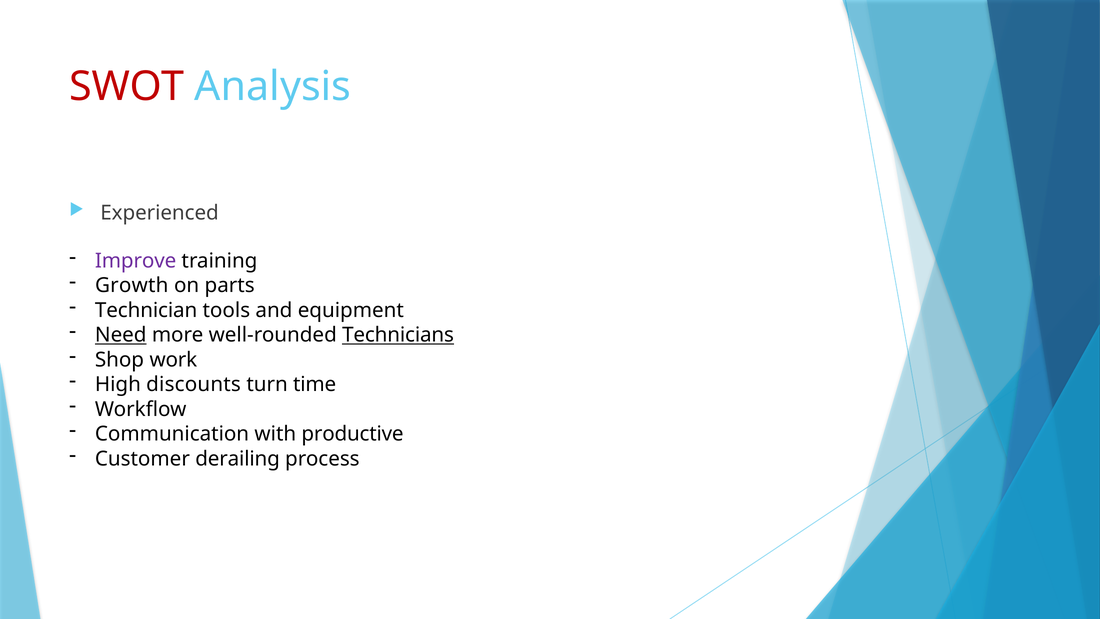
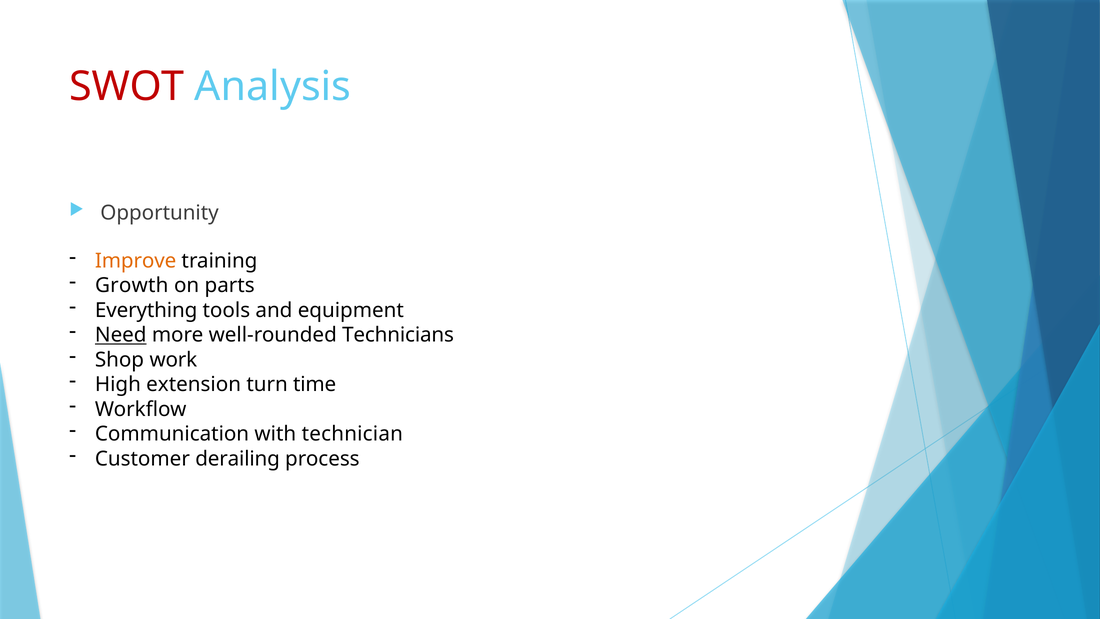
Experienced: Experienced -> Opportunity
Improve colour: purple -> orange
Technician: Technician -> Everything
Technicians underline: present -> none
discounts: discounts -> extension
productive: productive -> technician
